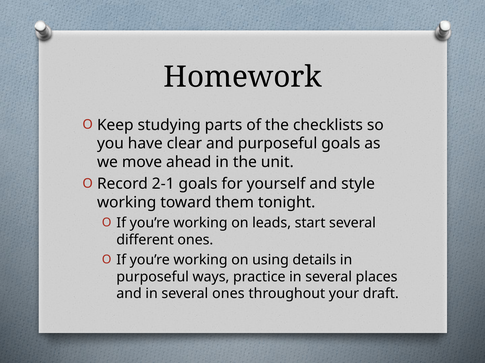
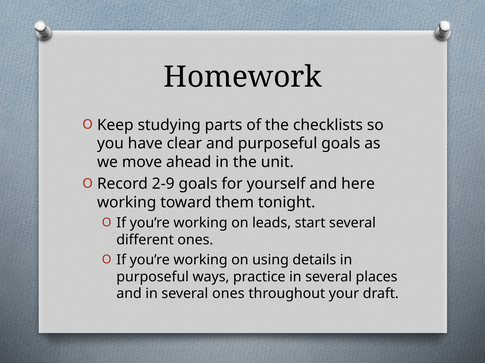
2-1: 2-1 -> 2-9
style: style -> here
